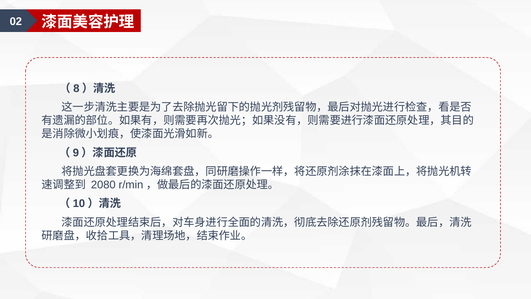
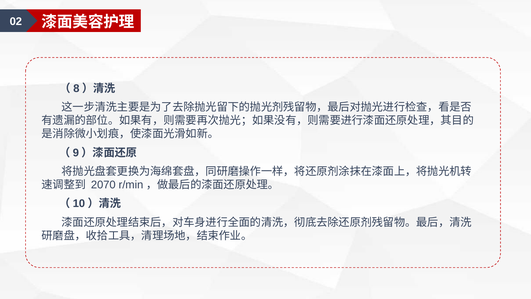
2080: 2080 -> 2070
